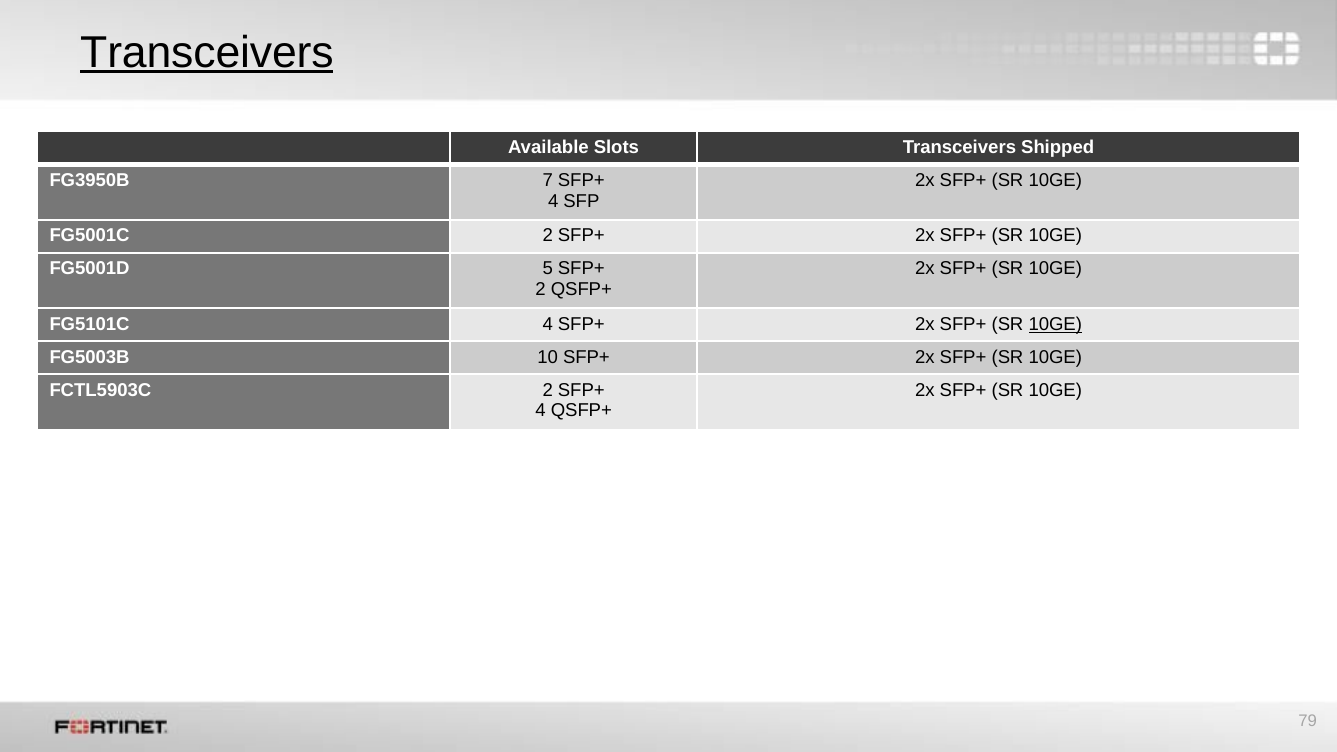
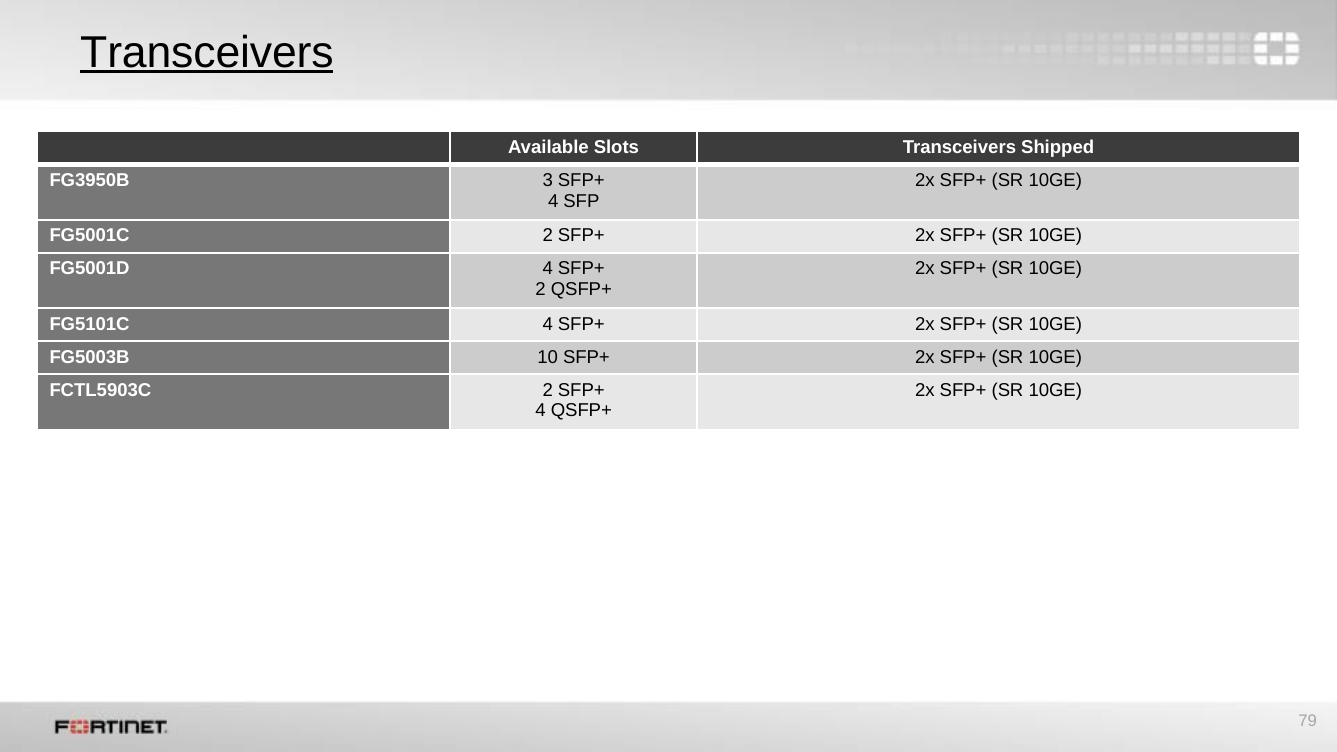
7: 7 -> 3
FG5001D 5: 5 -> 4
10GE at (1055, 324) underline: present -> none
